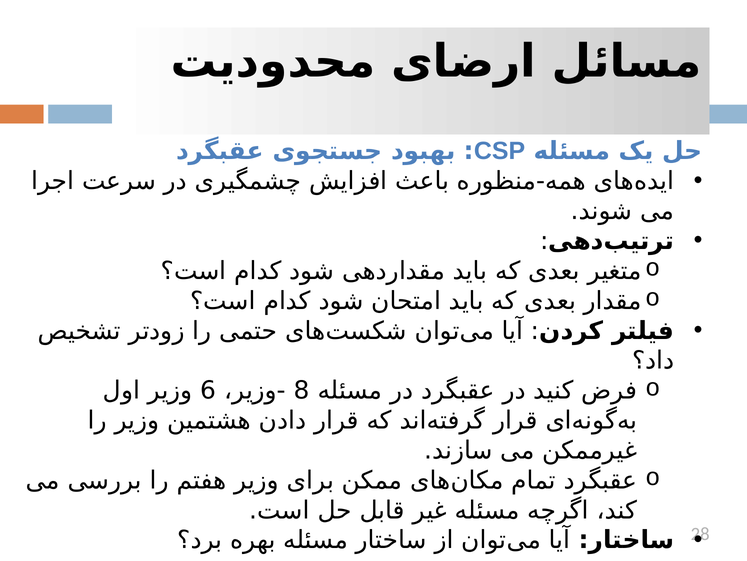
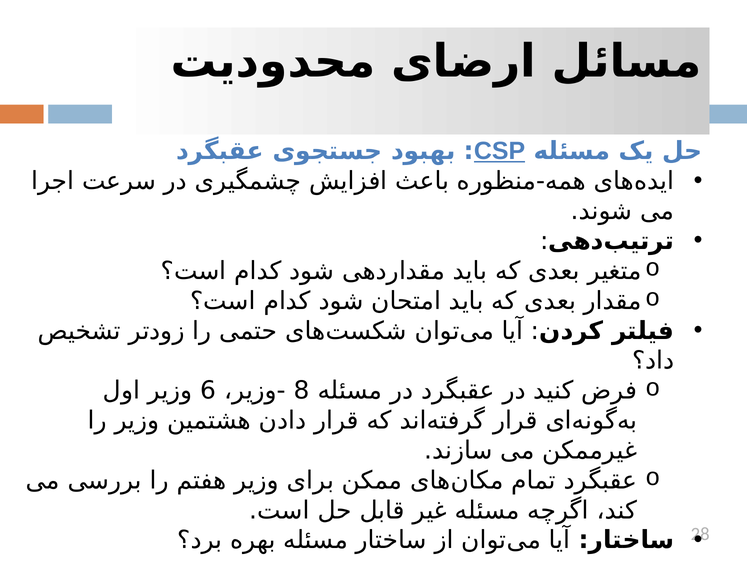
CSP underline: none -> present
